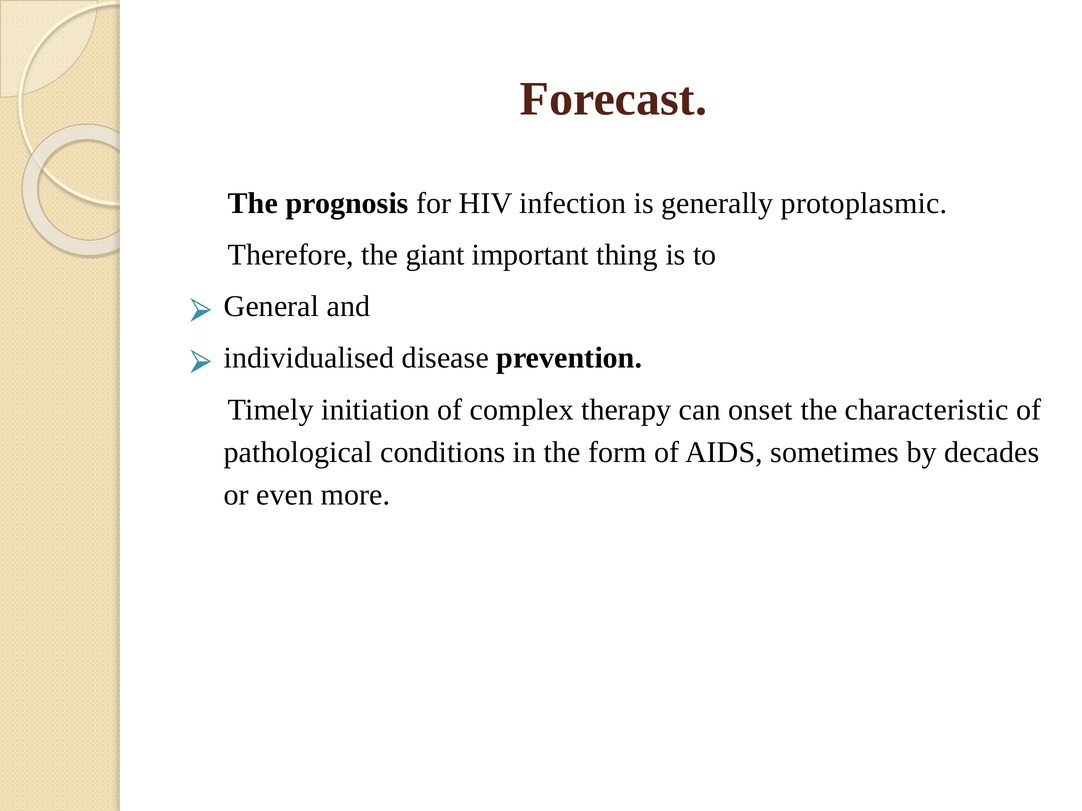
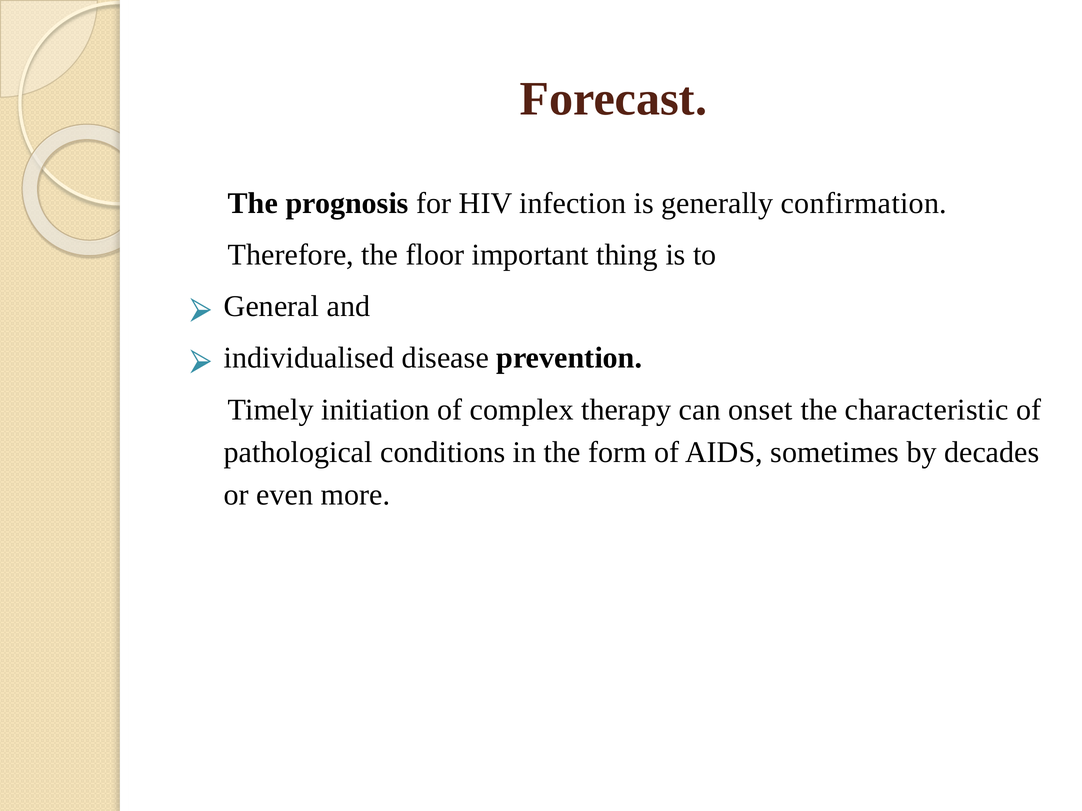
protoplasmic: protoplasmic -> confirmation
giant: giant -> floor
